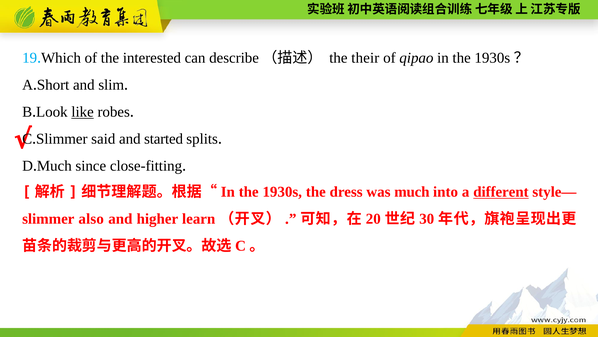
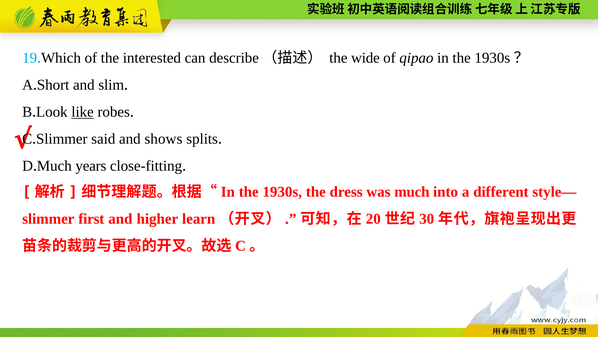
their: their -> wide
started: started -> shows
since: since -> years
different underline: present -> none
also: also -> first
